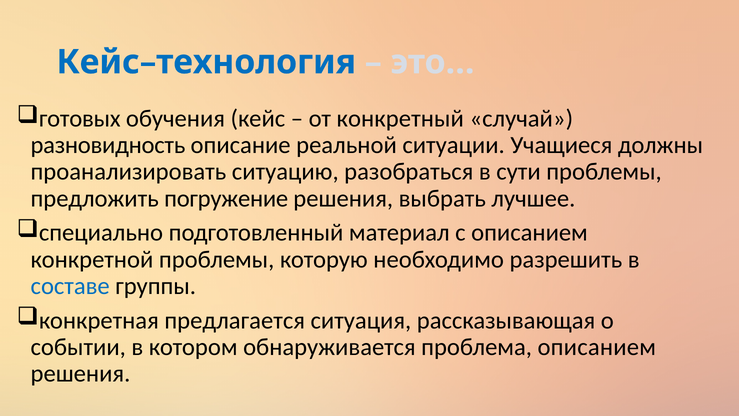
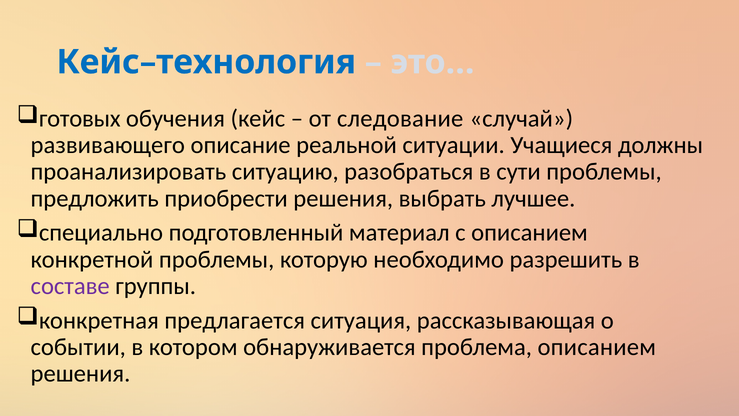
конкретный: конкретный -> следование
разновидность: разновидность -> развивающего
погружение: погружение -> приобрести
составе colour: blue -> purple
